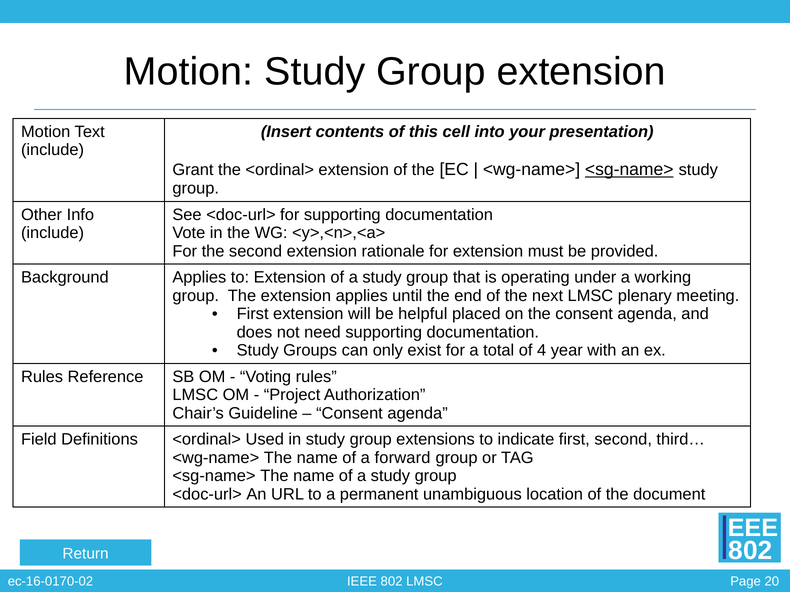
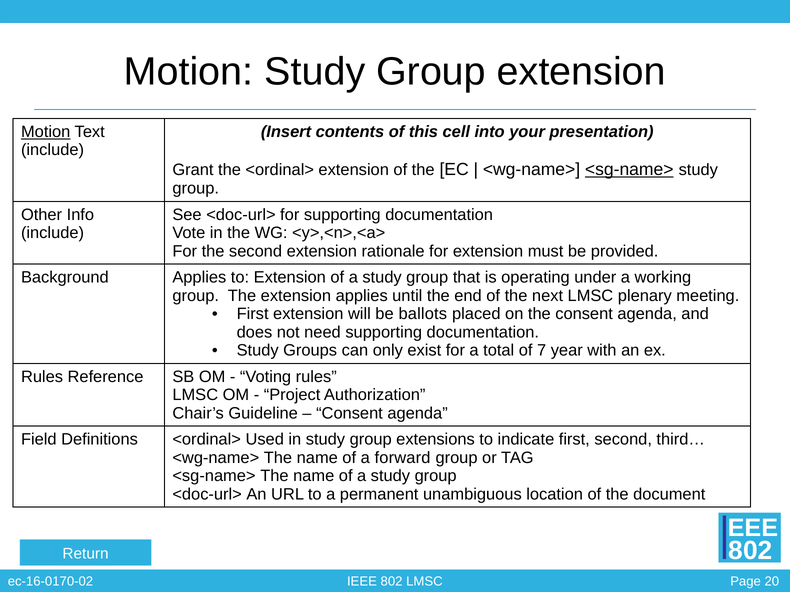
Motion at (46, 132) underline: none -> present
helpful: helpful -> ballots
4: 4 -> 7
